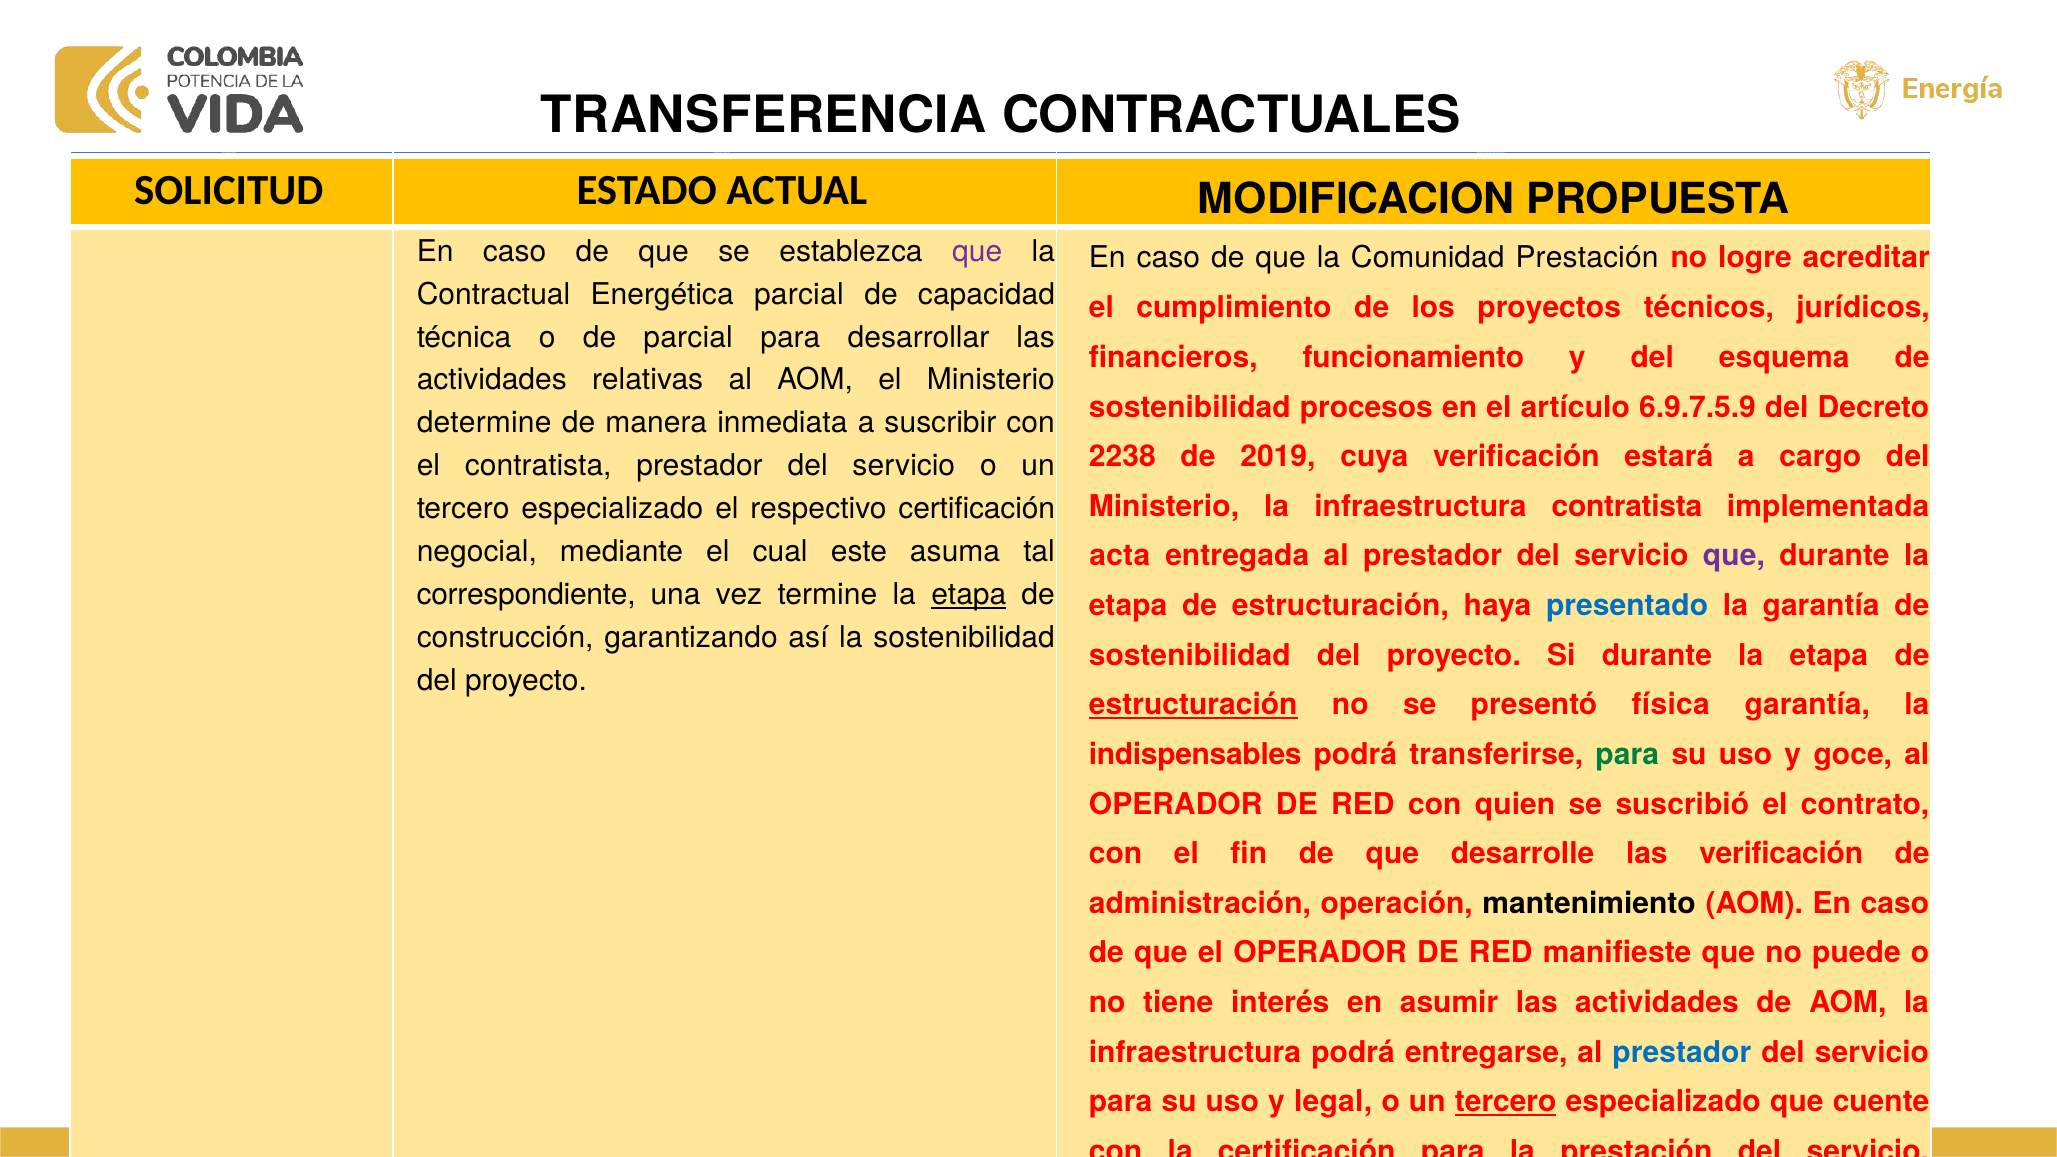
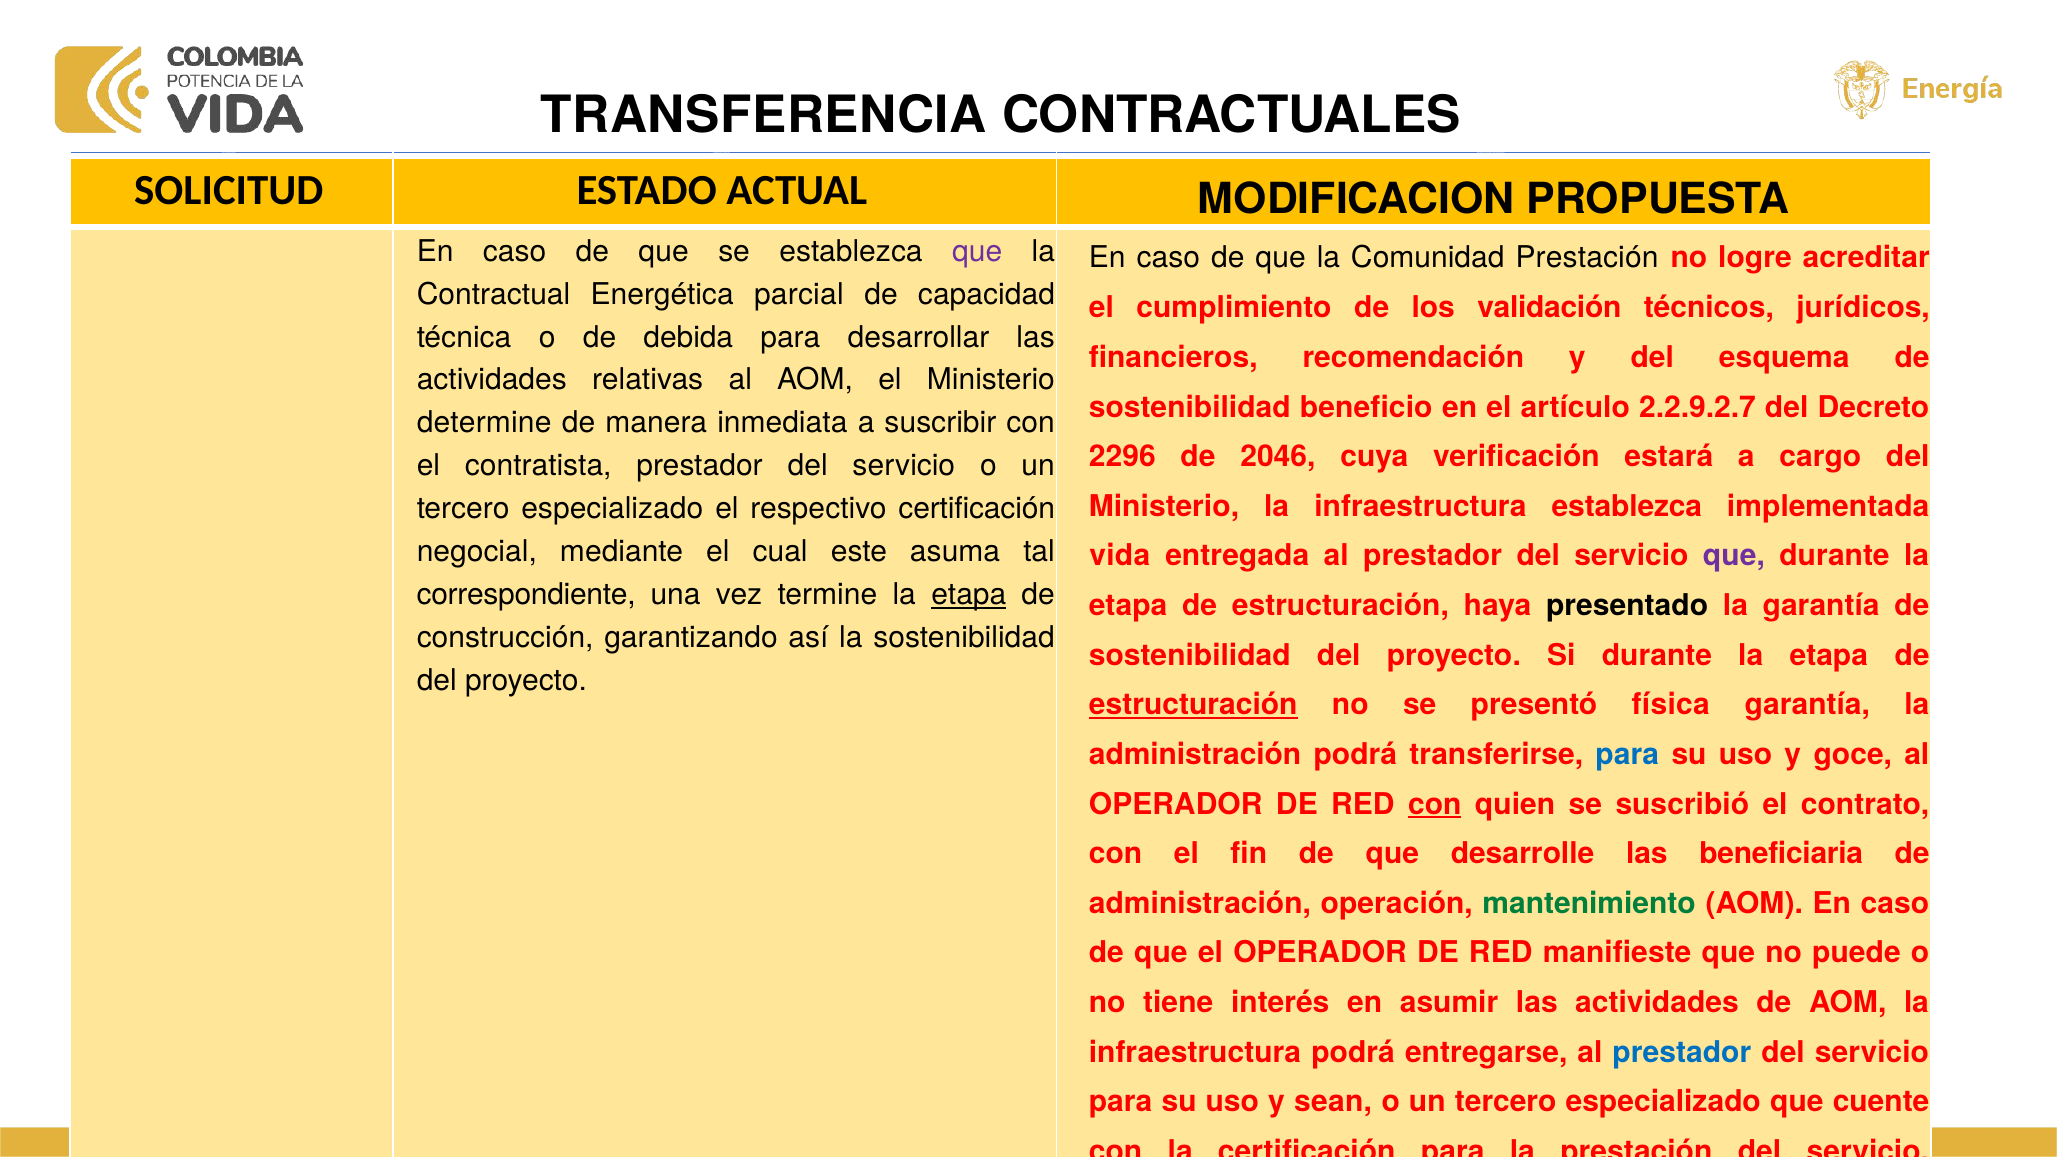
proyectos: proyectos -> validación
de parcial: parcial -> debida
funcionamiento: funcionamiento -> recomendación
procesos: procesos -> beneficio
6.9.7.5.9: 6.9.7.5.9 -> 2.2.9.2.7
2238: 2238 -> 2296
2019: 2019 -> 2046
infraestructura contratista: contratista -> establezca
acta: acta -> vida
presentado colour: blue -> black
indispensables at (1195, 755): indispensables -> administración
para at (1627, 755) colour: green -> blue
con at (1435, 804) underline: none -> present
las verificación: verificación -> beneficiaria
mantenimiento colour: black -> green
legal: legal -> sean
tercero at (1506, 1102) underline: present -> none
